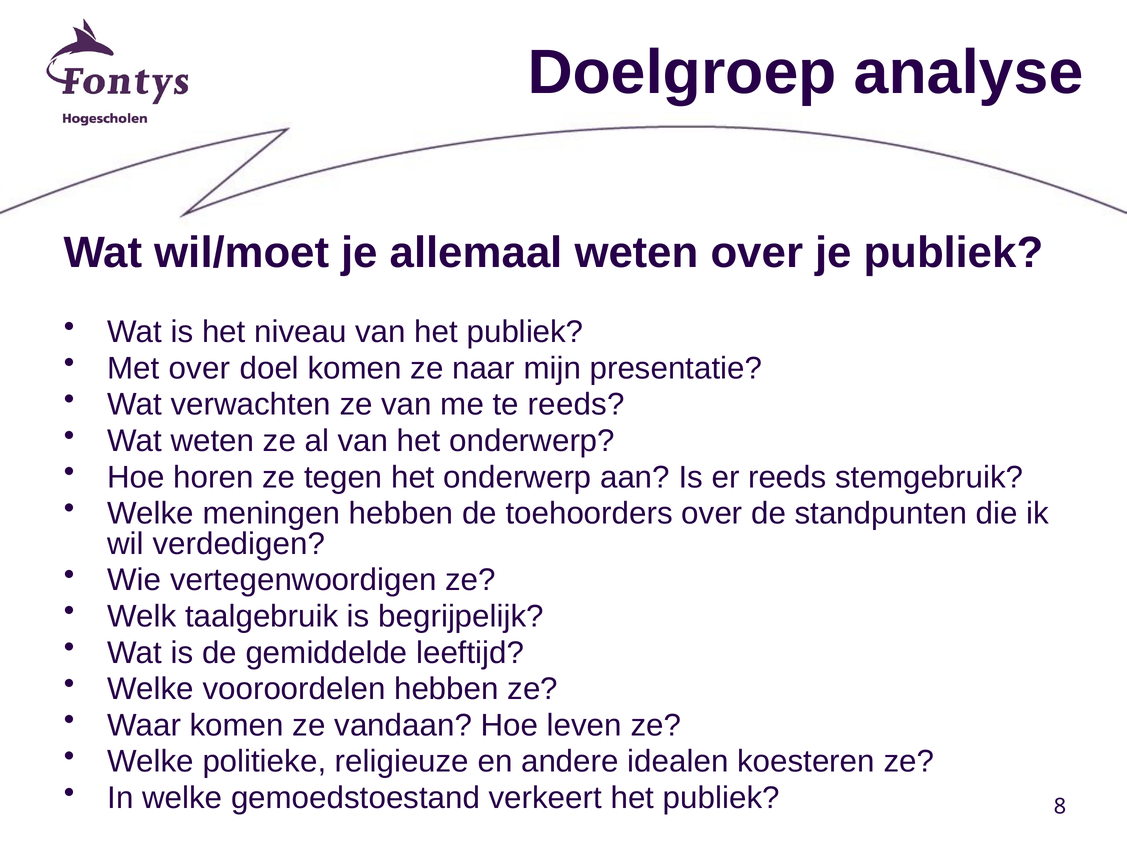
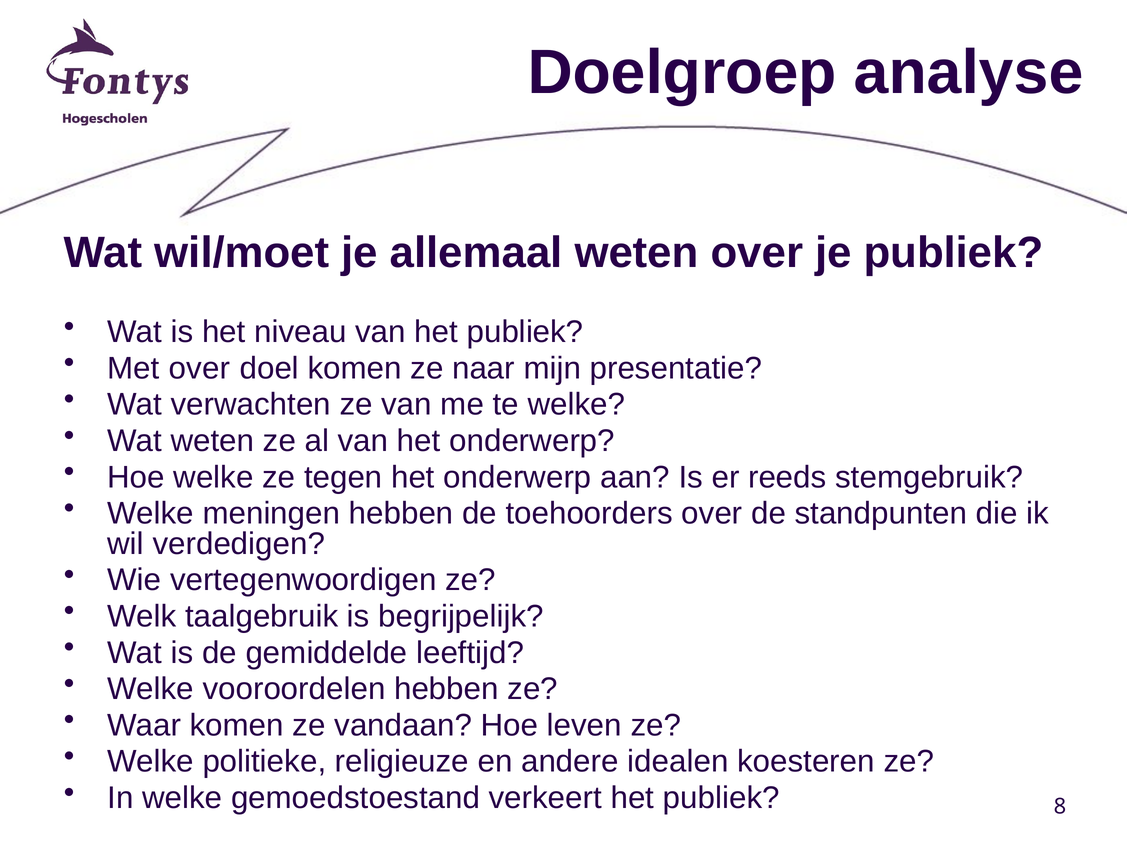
te reeds: reeds -> welke
Hoe horen: horen -> welke
